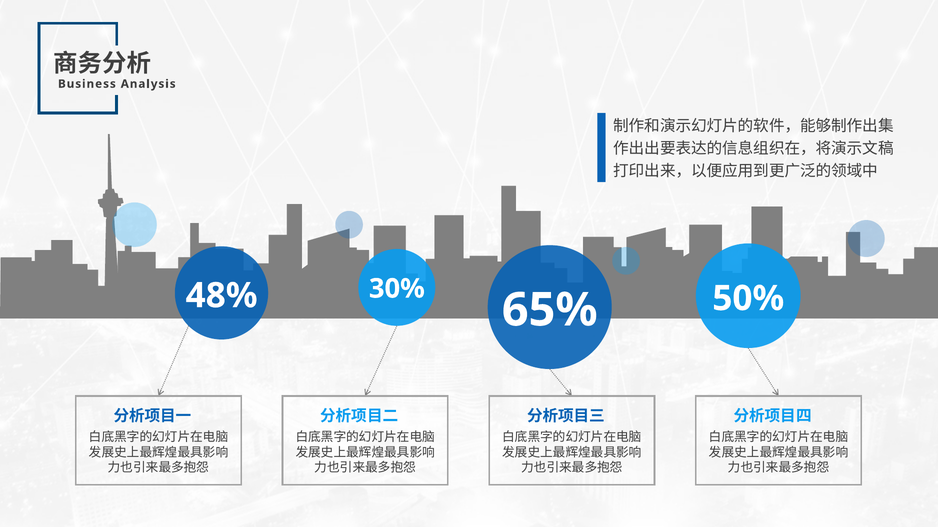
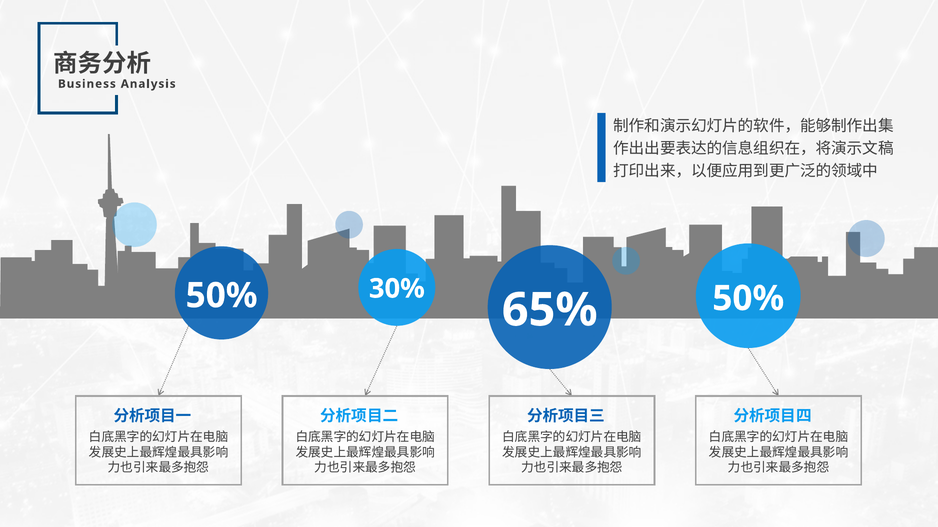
48% at (222, 296): 48% -> 50%
